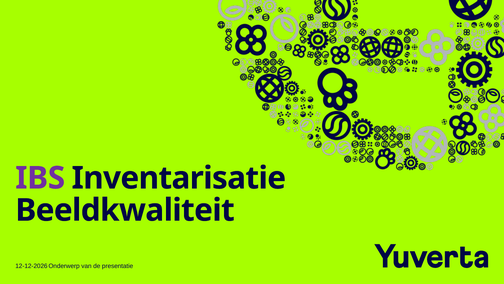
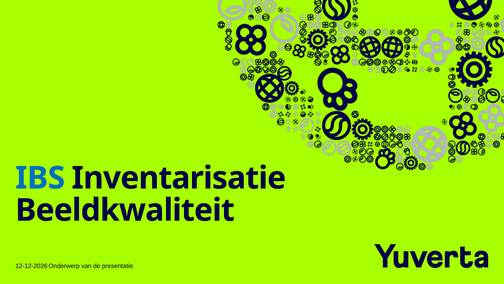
IBS colour: purple -> blue
